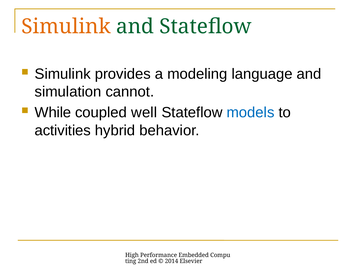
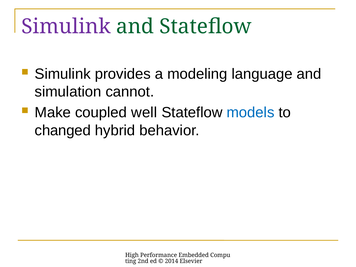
Simulink at (66, 27) colour: orange -> purple
While: While -> Make
activities: activities -> changed
